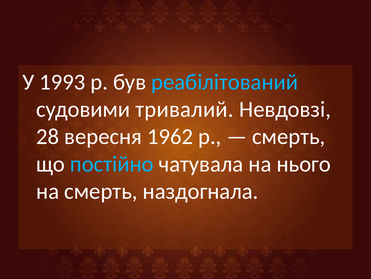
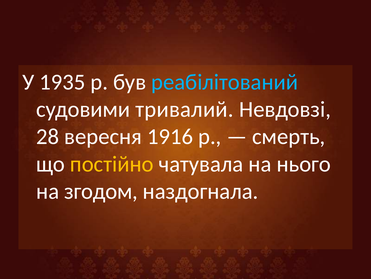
1993: 1993 -> 1935
1962: 1962 -> 1916
постійно colour: light blue -> yellow
на смерть: смерть -> згодом
